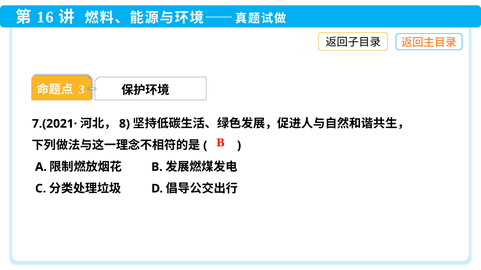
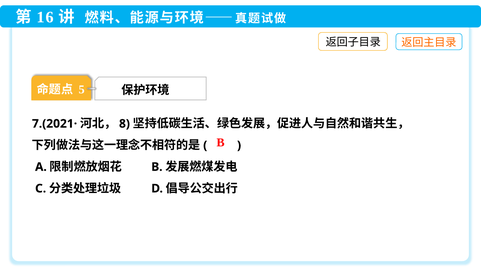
3: 3 -> 5
